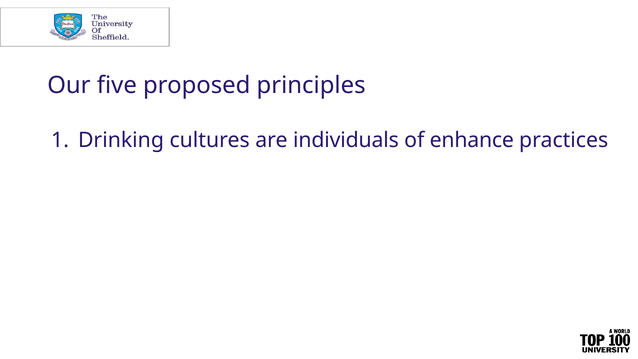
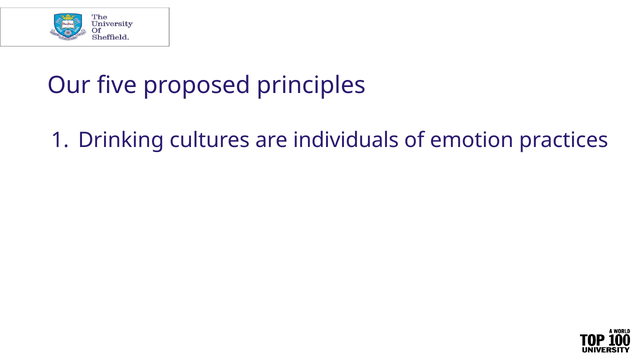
enhance: enhance -> emotion
